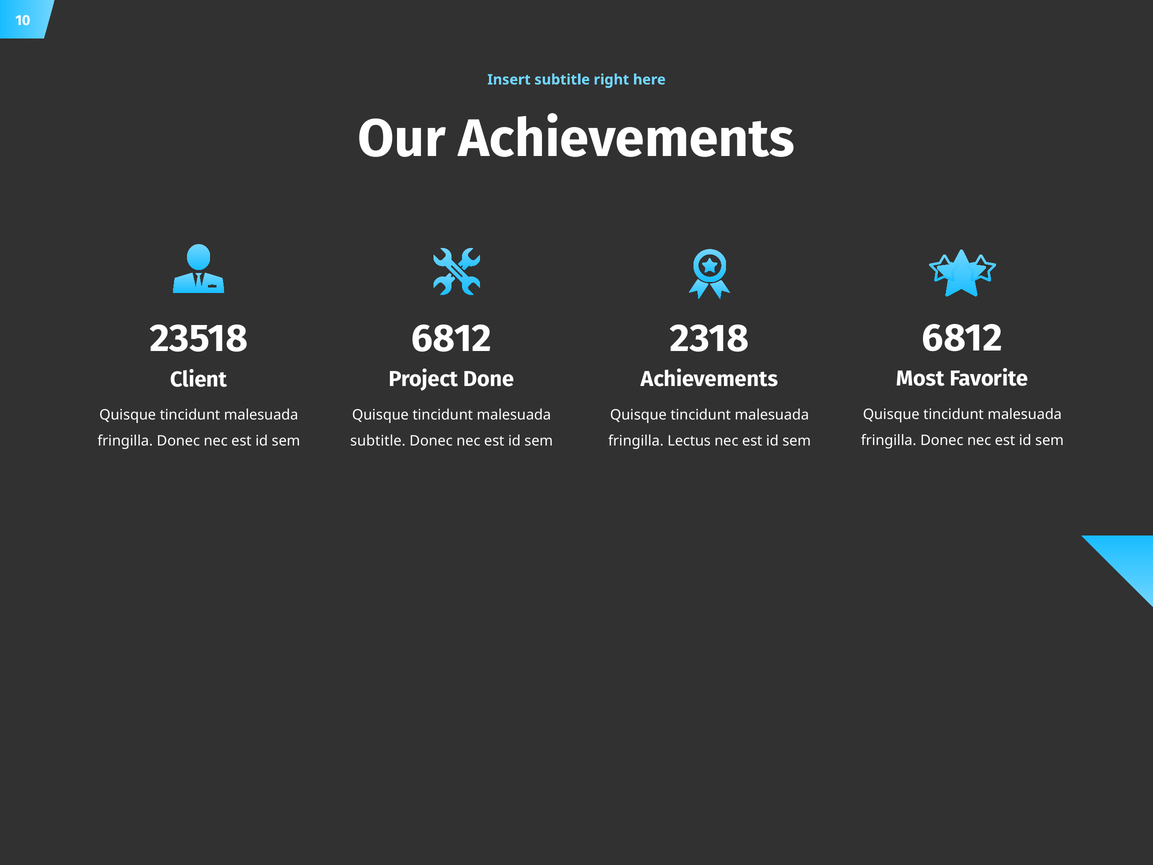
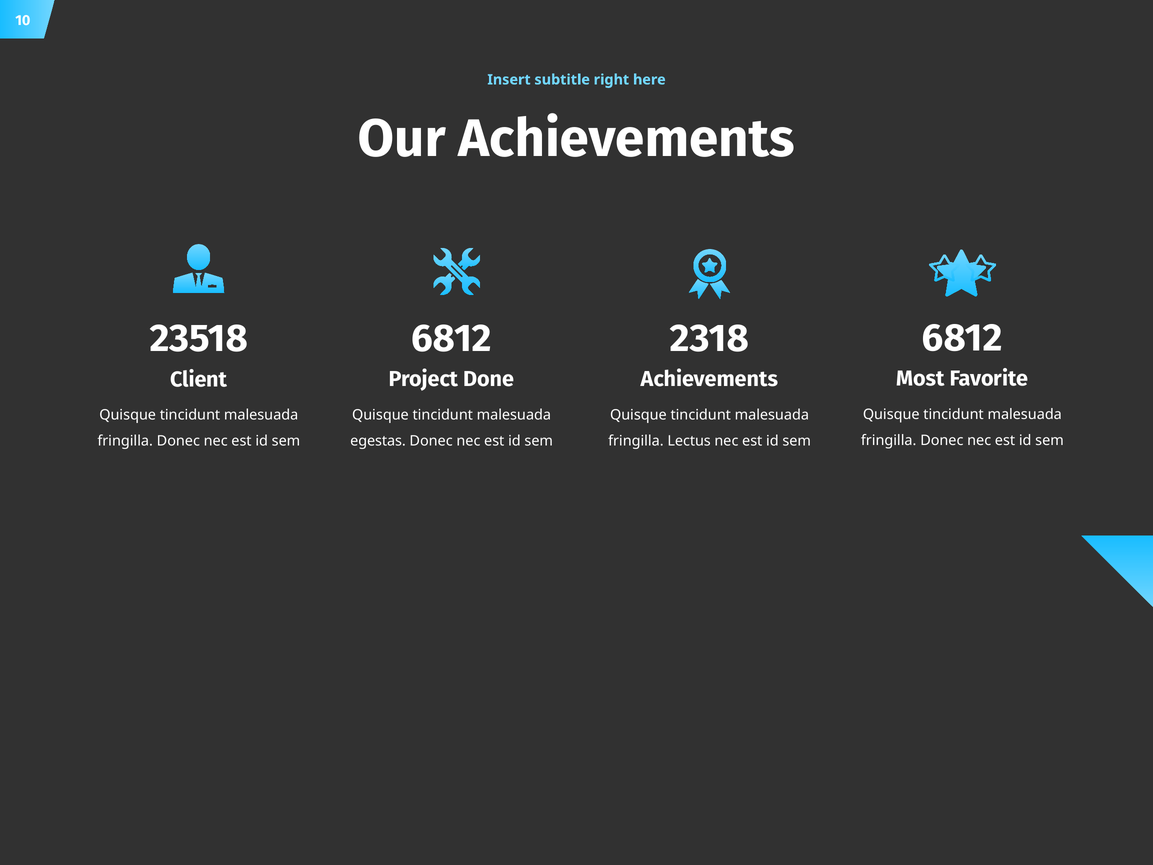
subtitle at (378, 441): subtitle -> egestas
